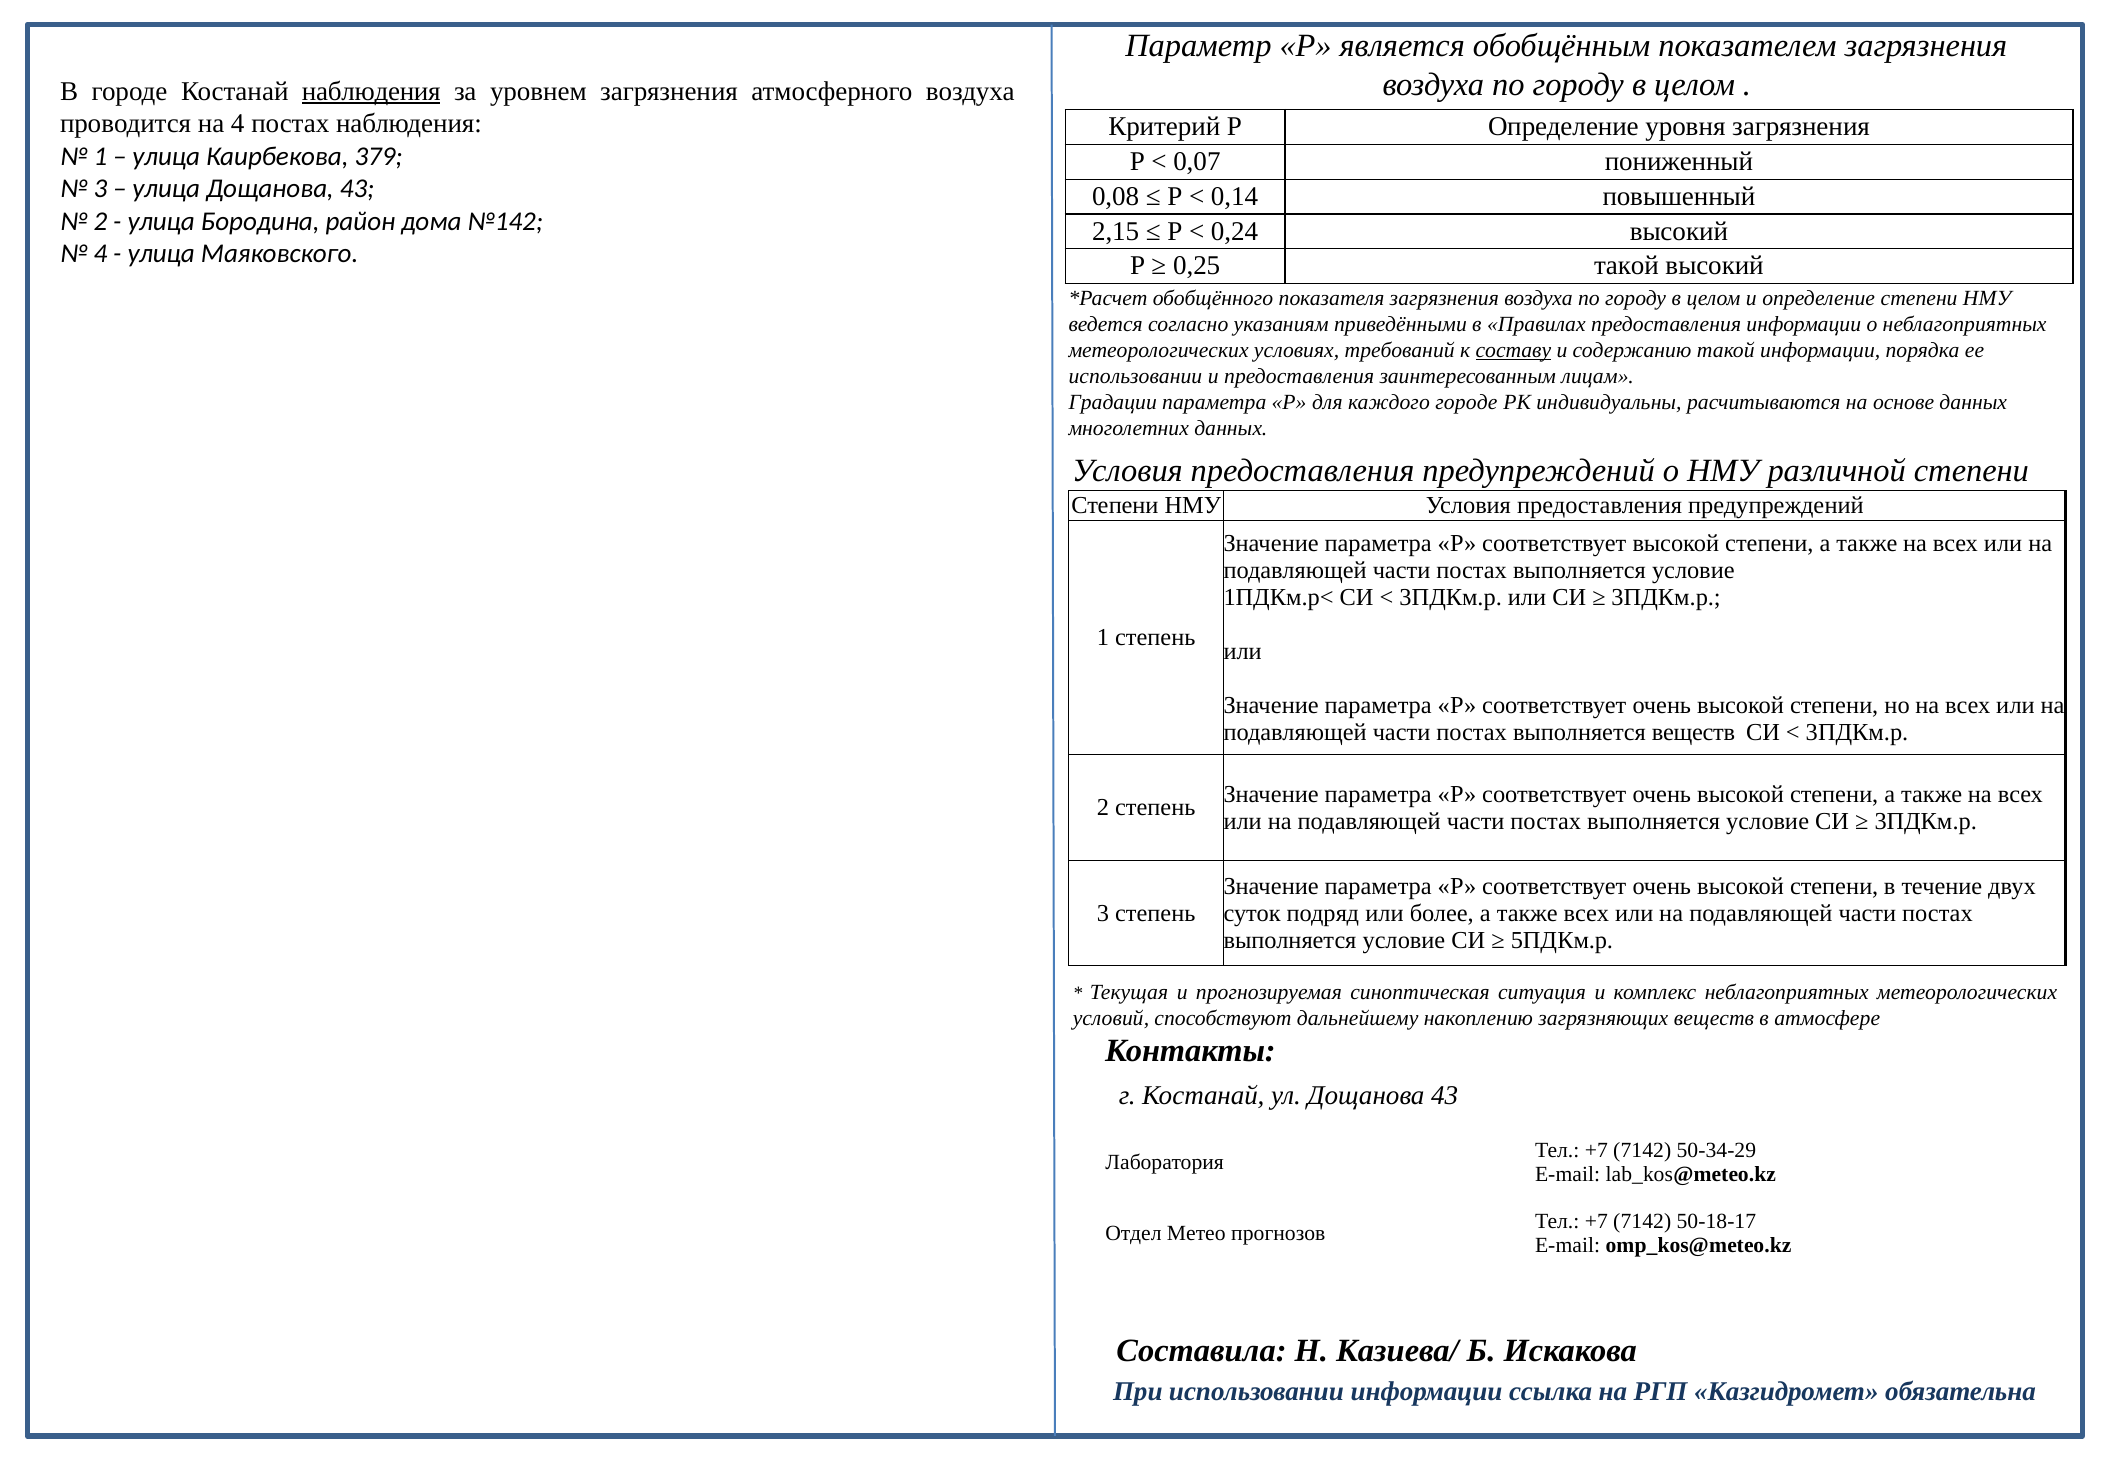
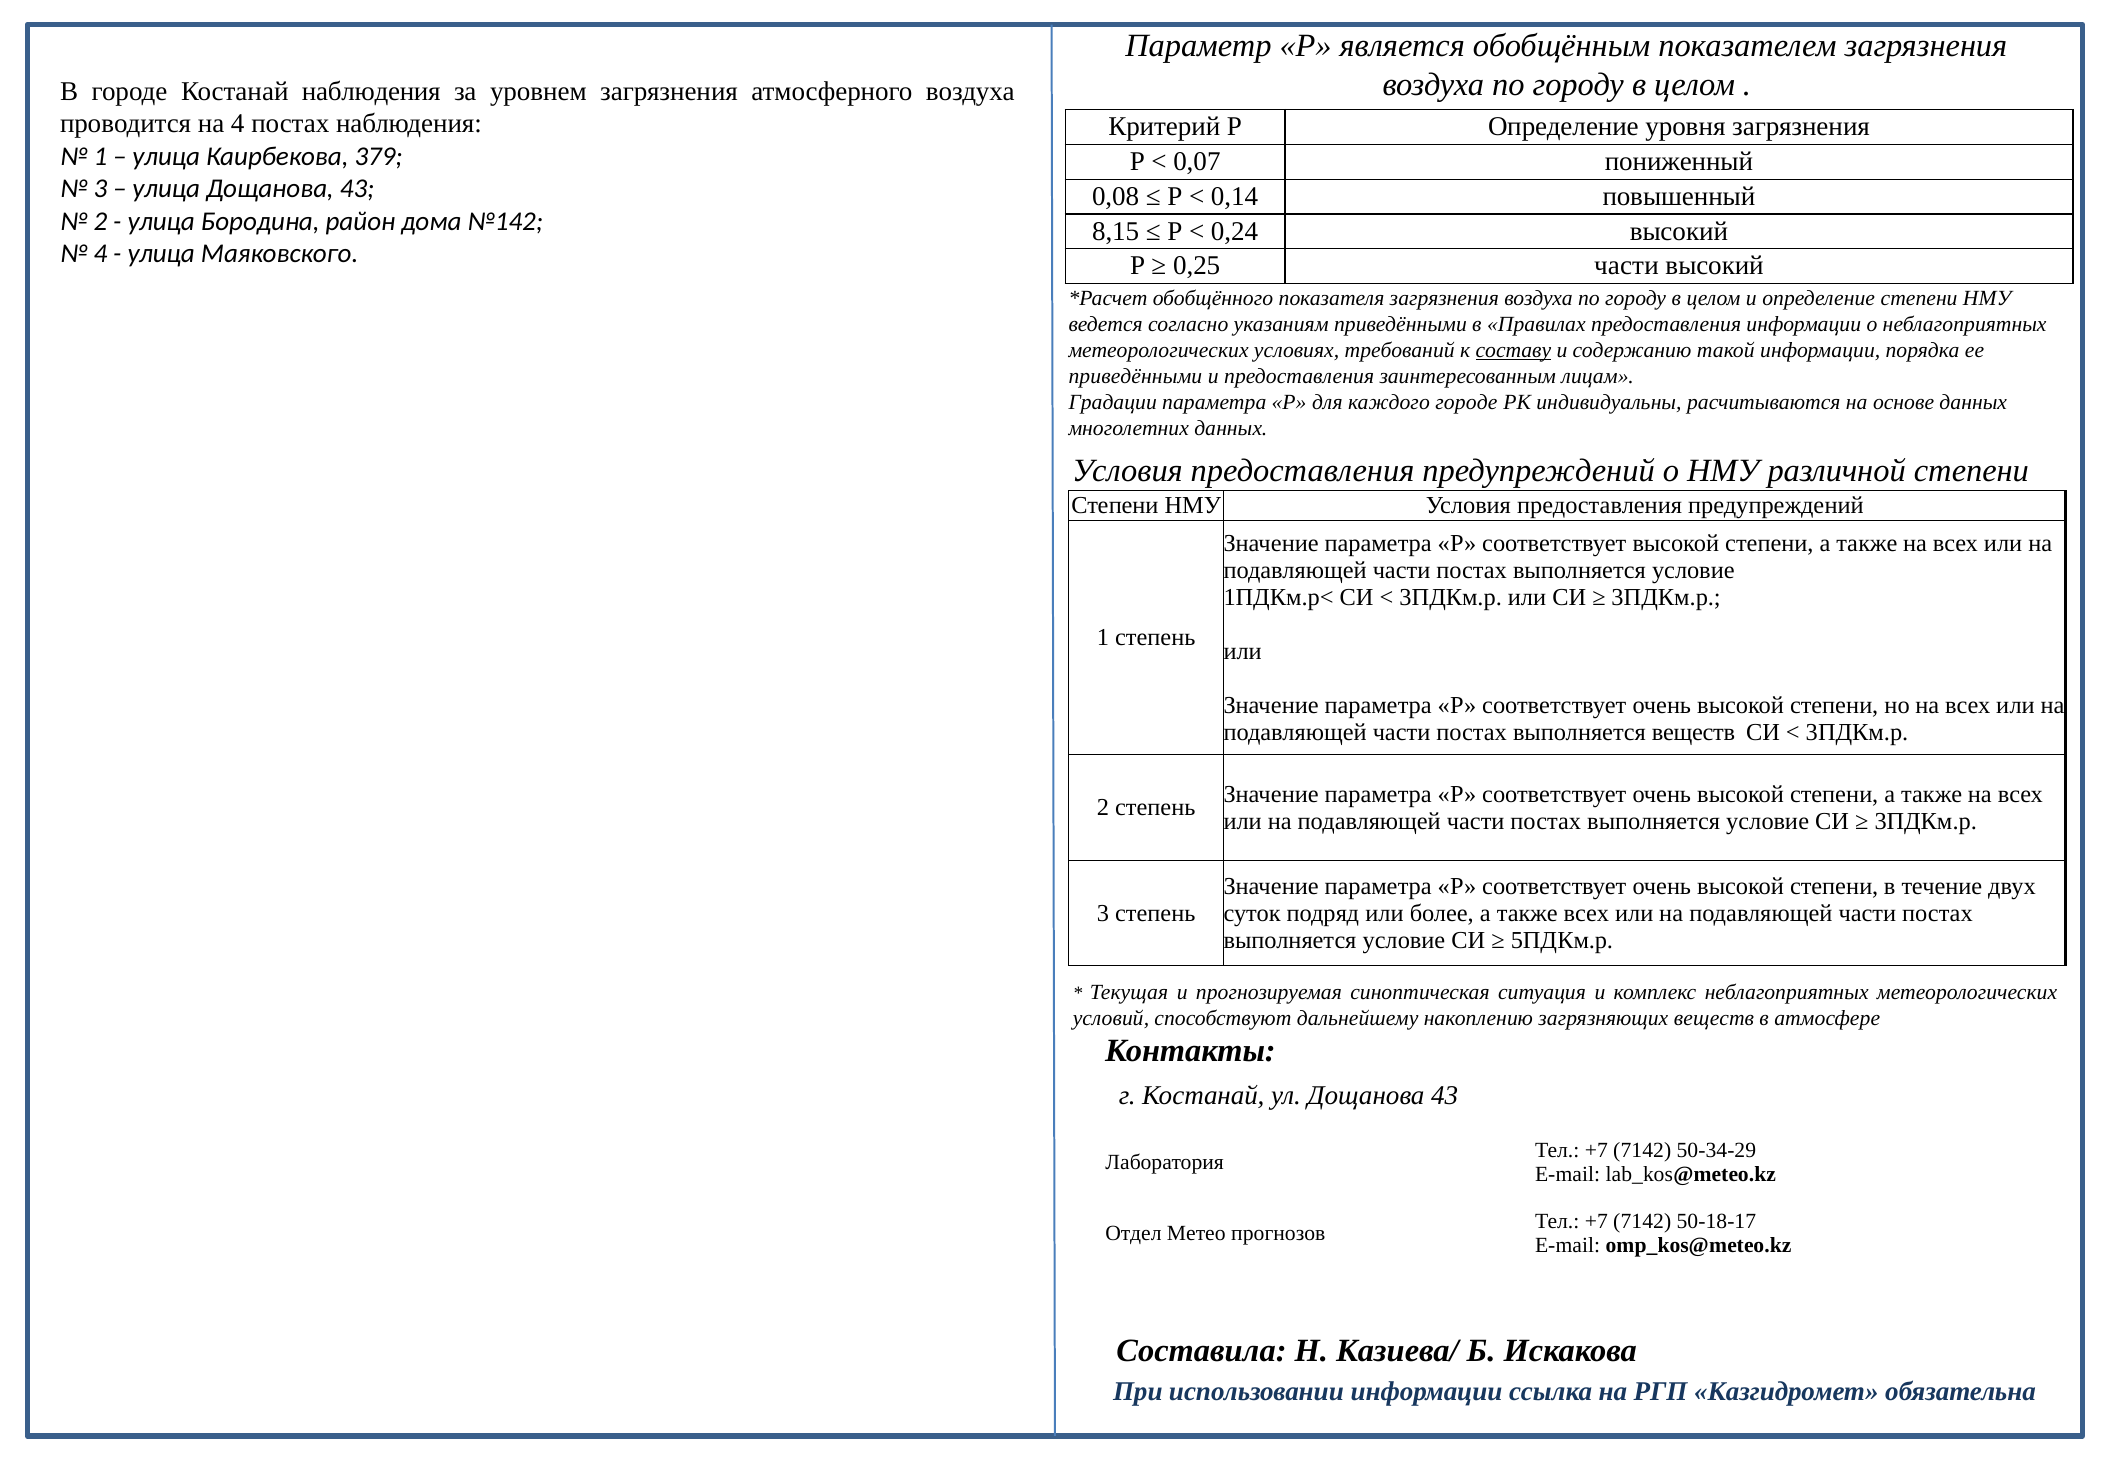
наблюдения at (371, 91) underline: present -> none
2,15: 2,15 -> 8,15
0,25 такой: такой -> части
использовании at (1135, 376): использовании -> приведёнными
